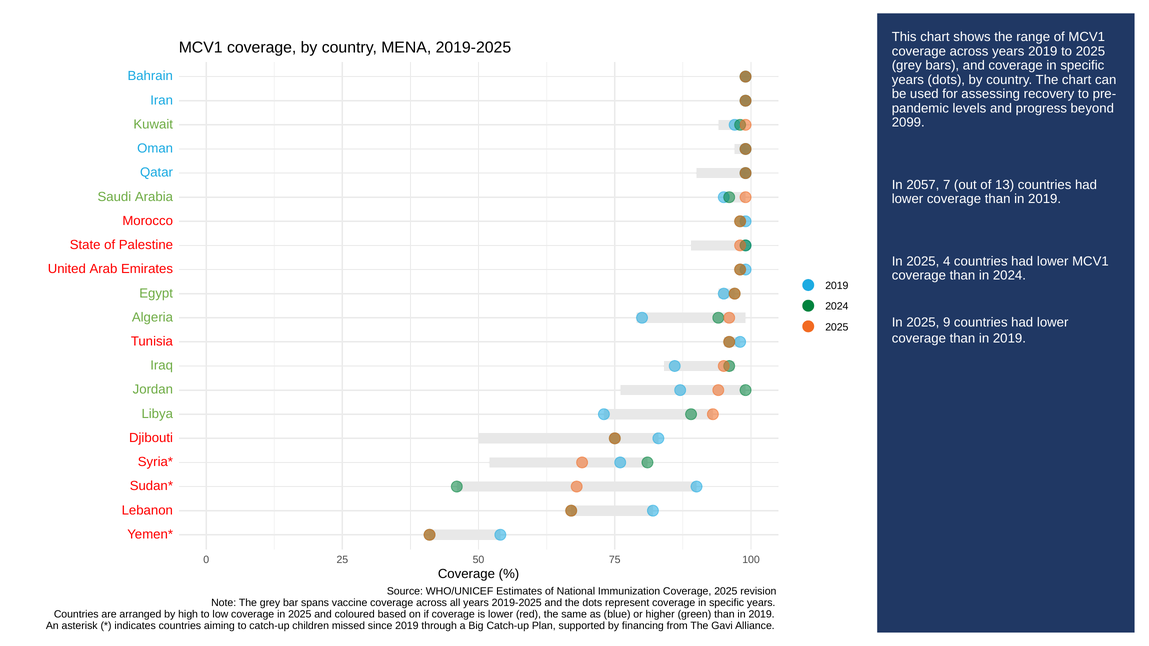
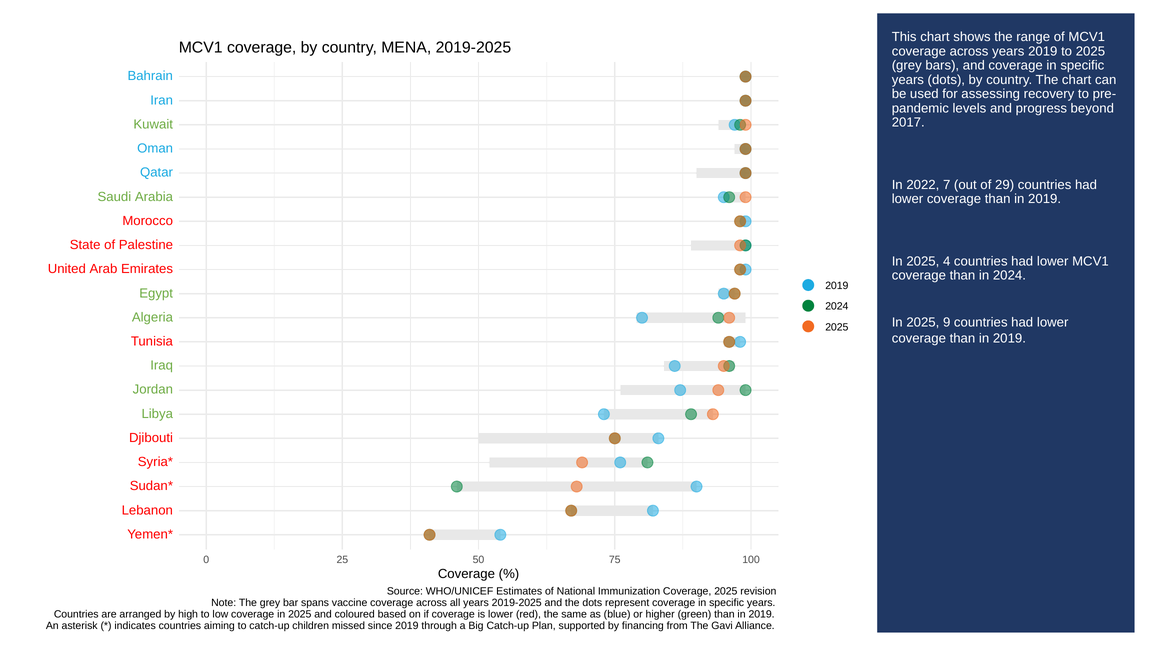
2099: 2099 -> 2017
2057: 2057 -> 2022
13: 13 -> 29
